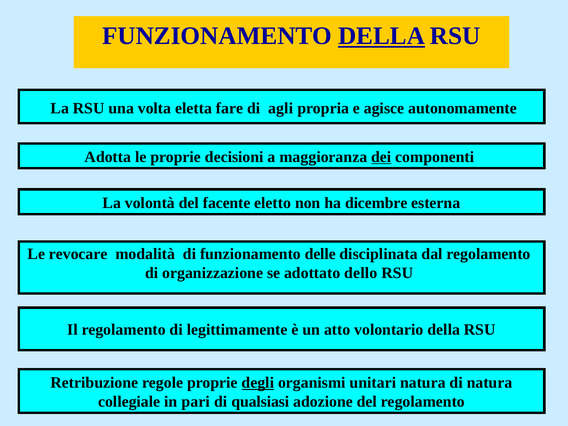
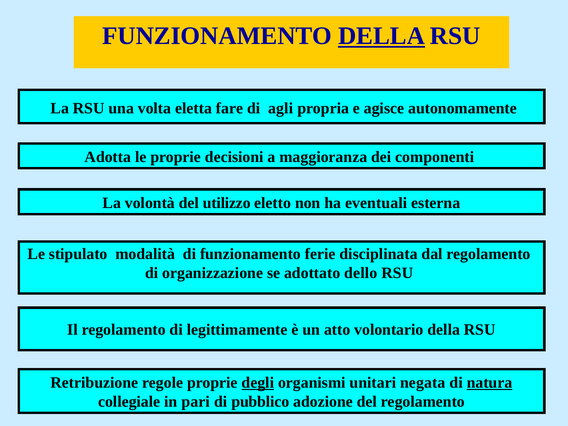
dei underline: present -> none
facente: facente -> utilizzo
dicembre: dicembre -> eventuali
revocare: revocare -> stipulato
delle: delle -> ferie
unitari natura: natura -> negata
natura at (489, 383) underline: none -> present
qualsiasi: qualsiasi -> pubblico
